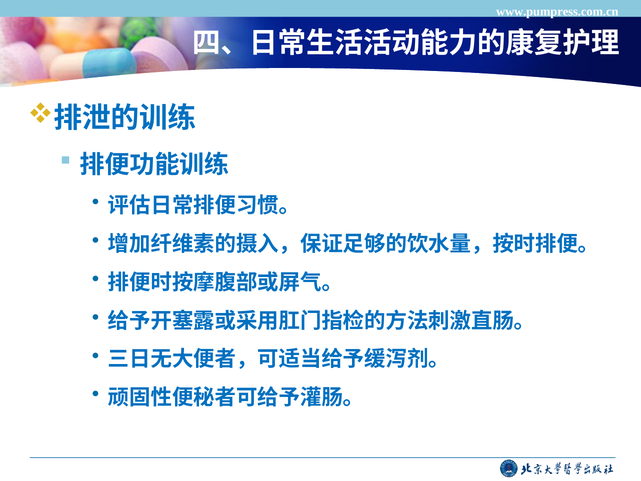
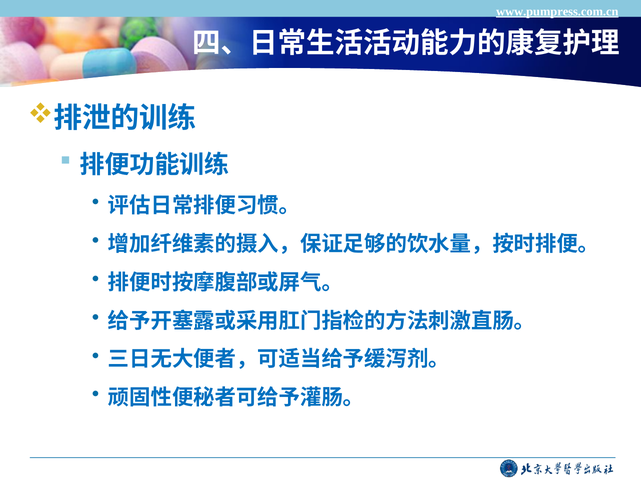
www.pumpress.com.cn underline: none -> present
